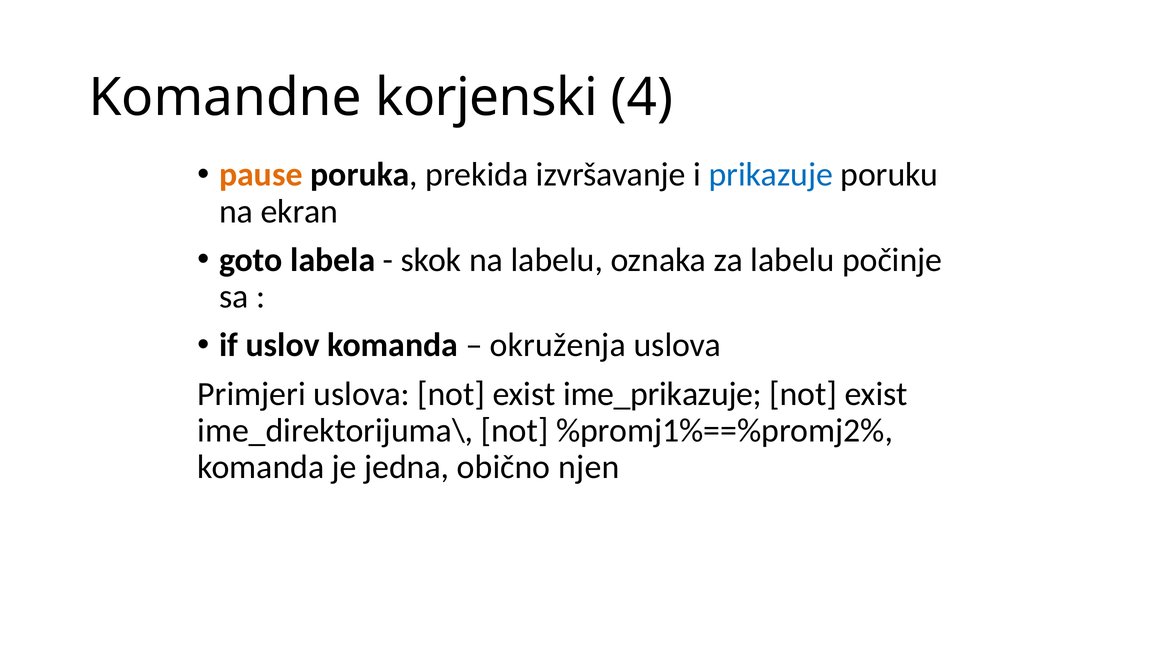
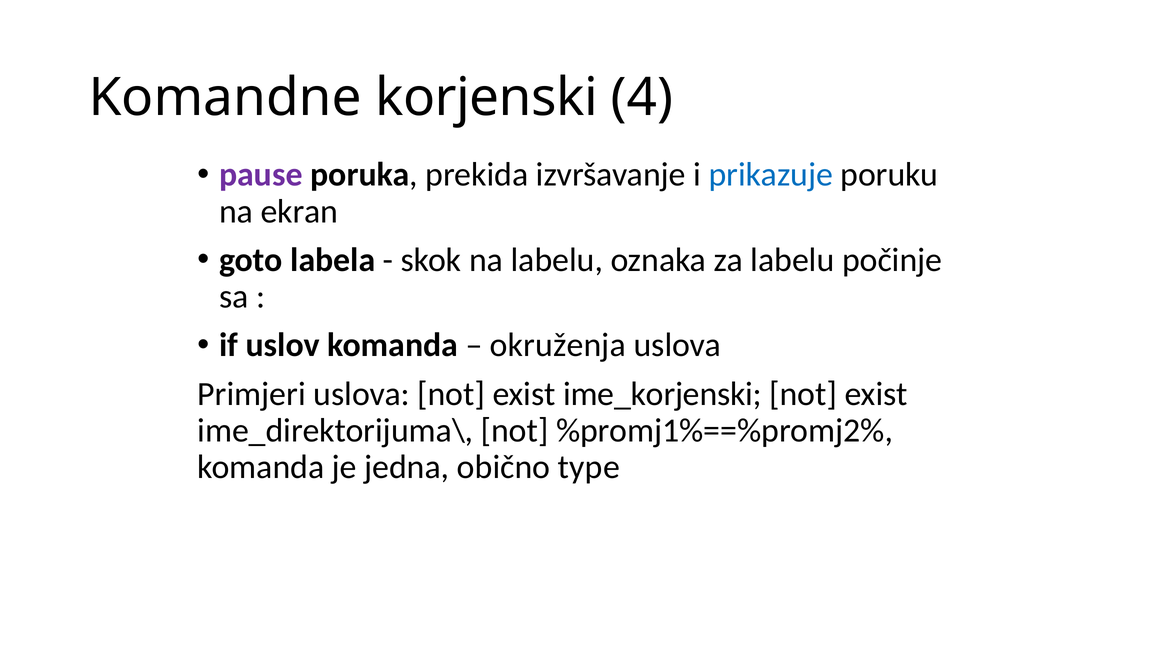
pause colour: orange -> purple
ime_prikazuje: ime_prikazuje -> ime_korjenski
njen: njen -> type
